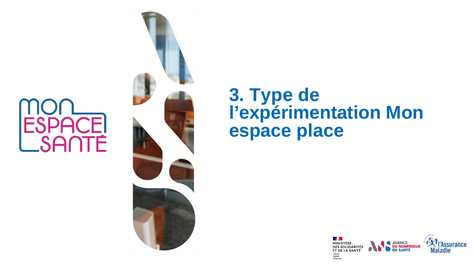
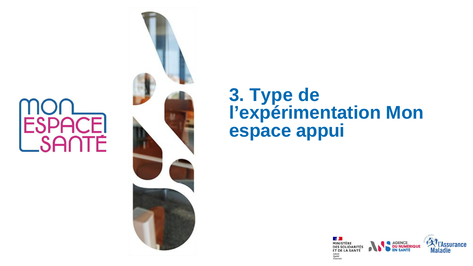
place: place -> appui
